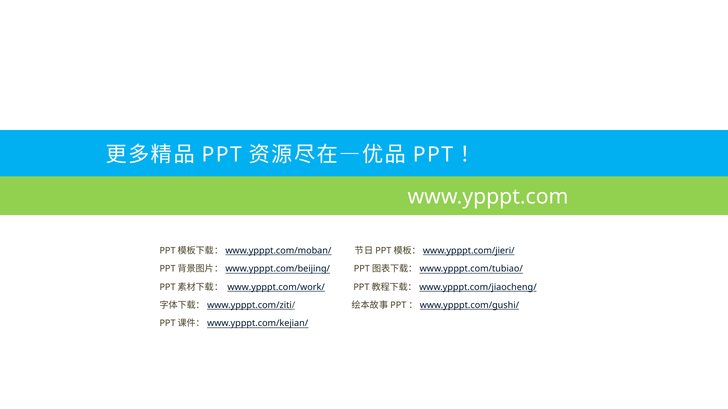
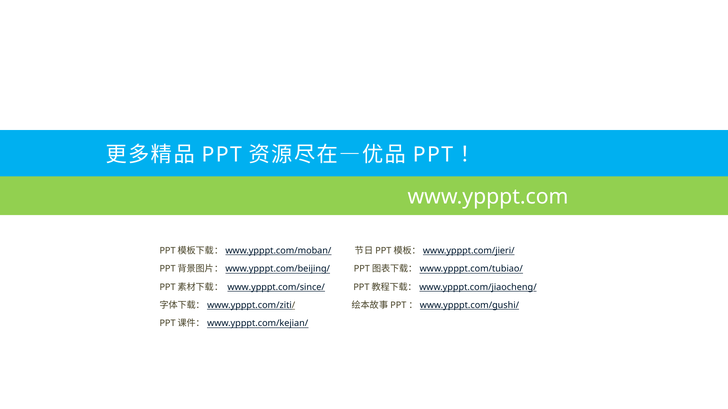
www.ypppt.com/work/: www.ypppt.com/work/ -> www.ypppt.com/since/
